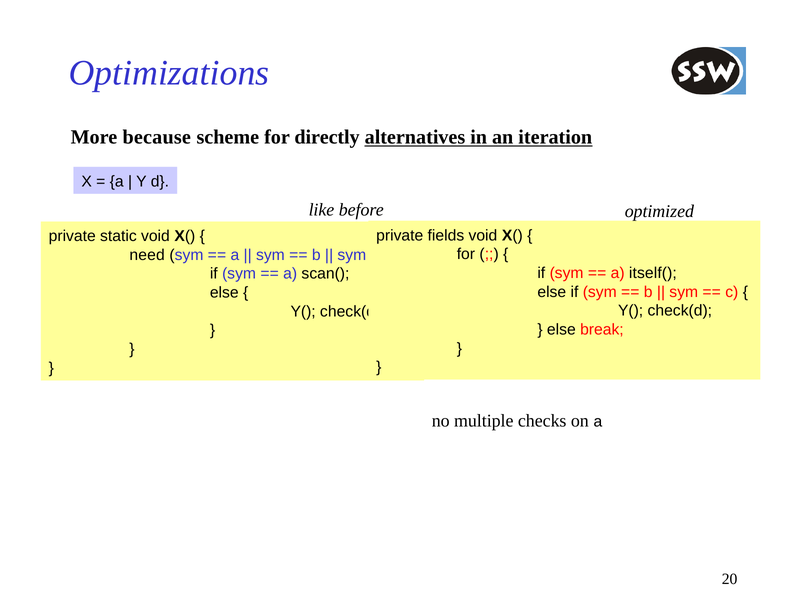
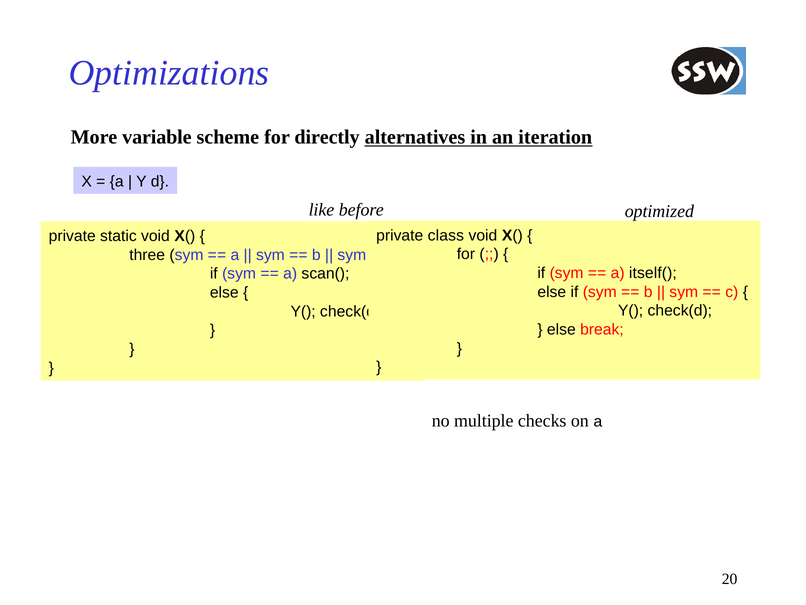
because: because -> variable
fields: fields -> class
need: need -> three
